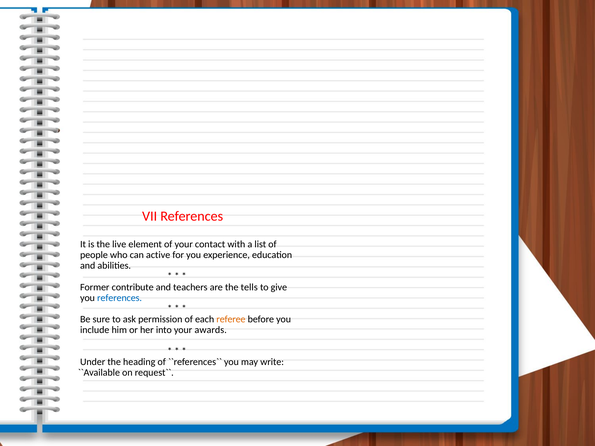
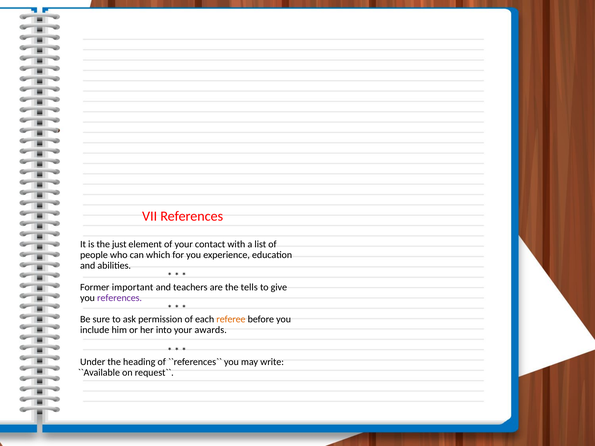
live: live -> just
active: active -> which
contribute: contribute -> important
references at (120, 298) colour: blue -> purple
